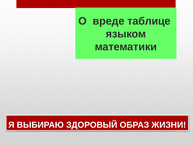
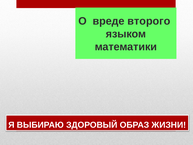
таблице: таблице -> второго
